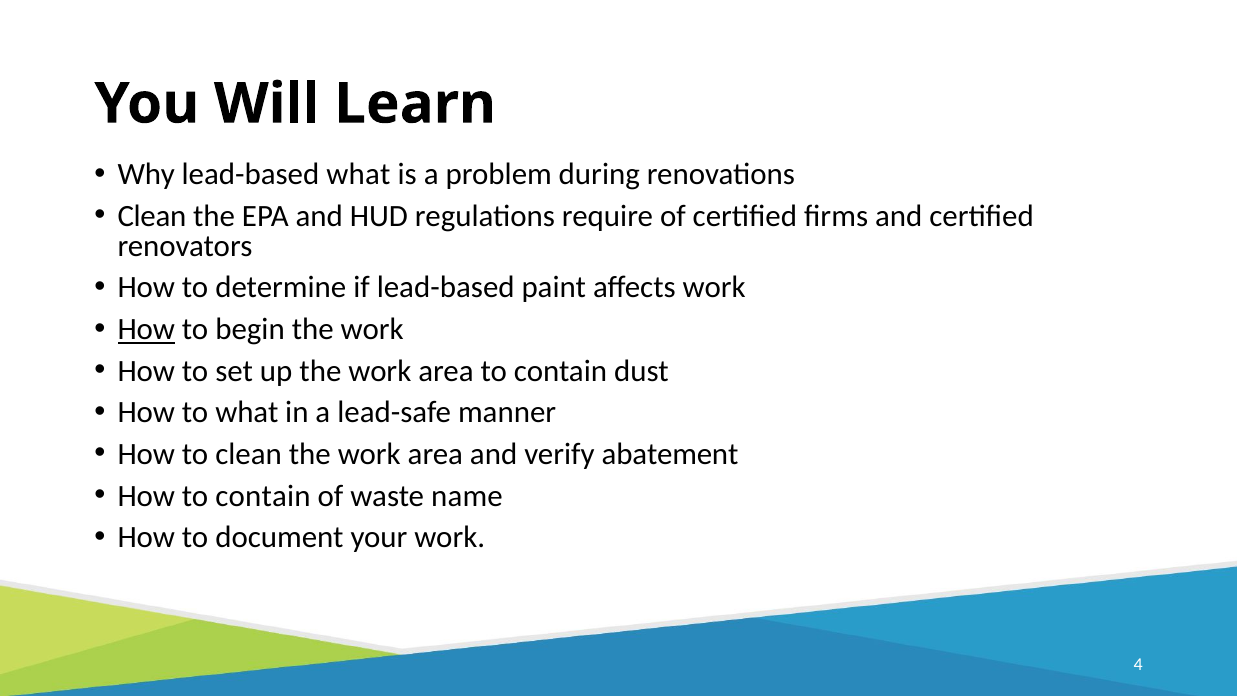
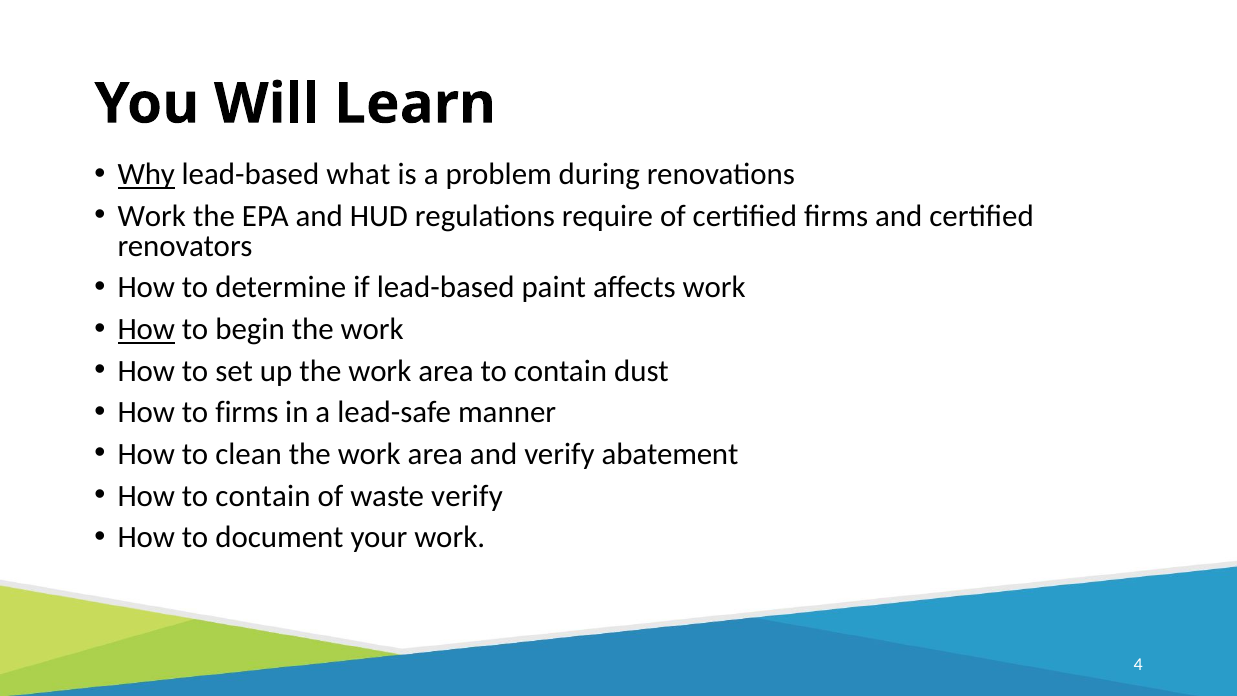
Why underline: none -> present
Clean at (152, 216): Clean -> Work
to what: what -> firms
waste name: name -> verify
